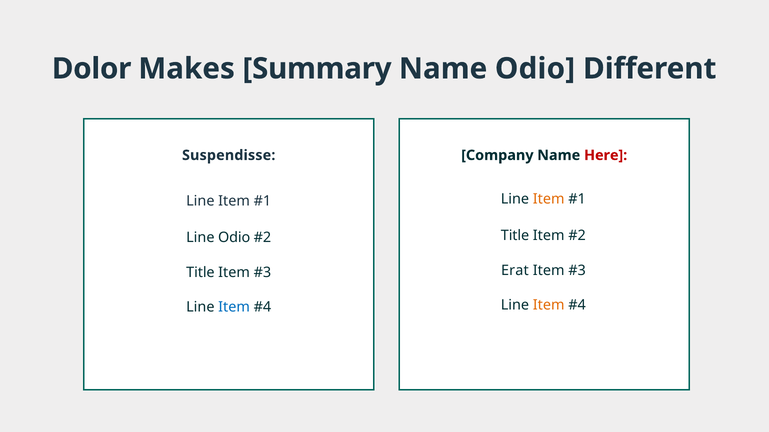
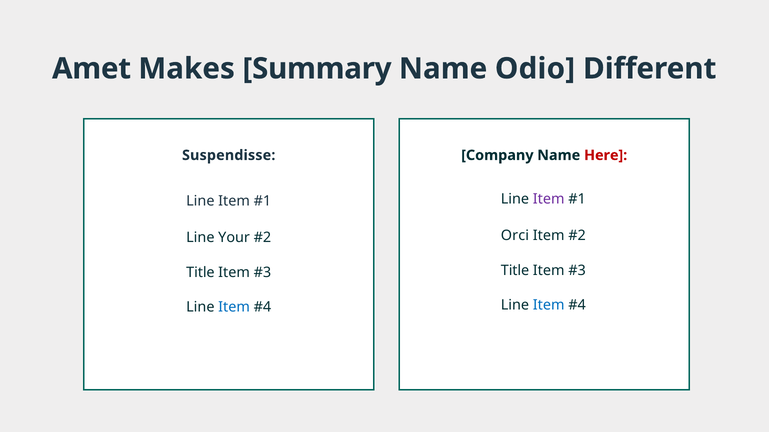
Dolor: Dolor -> Amet
Item at (549, 199) colour: orange -> purple
Title at (515, 236): Title -> Orci
Line Odio: Odio -> Your
Erat at (515, 271): Erat -> Title
Item at (549, 306) colour: orange -> blue
